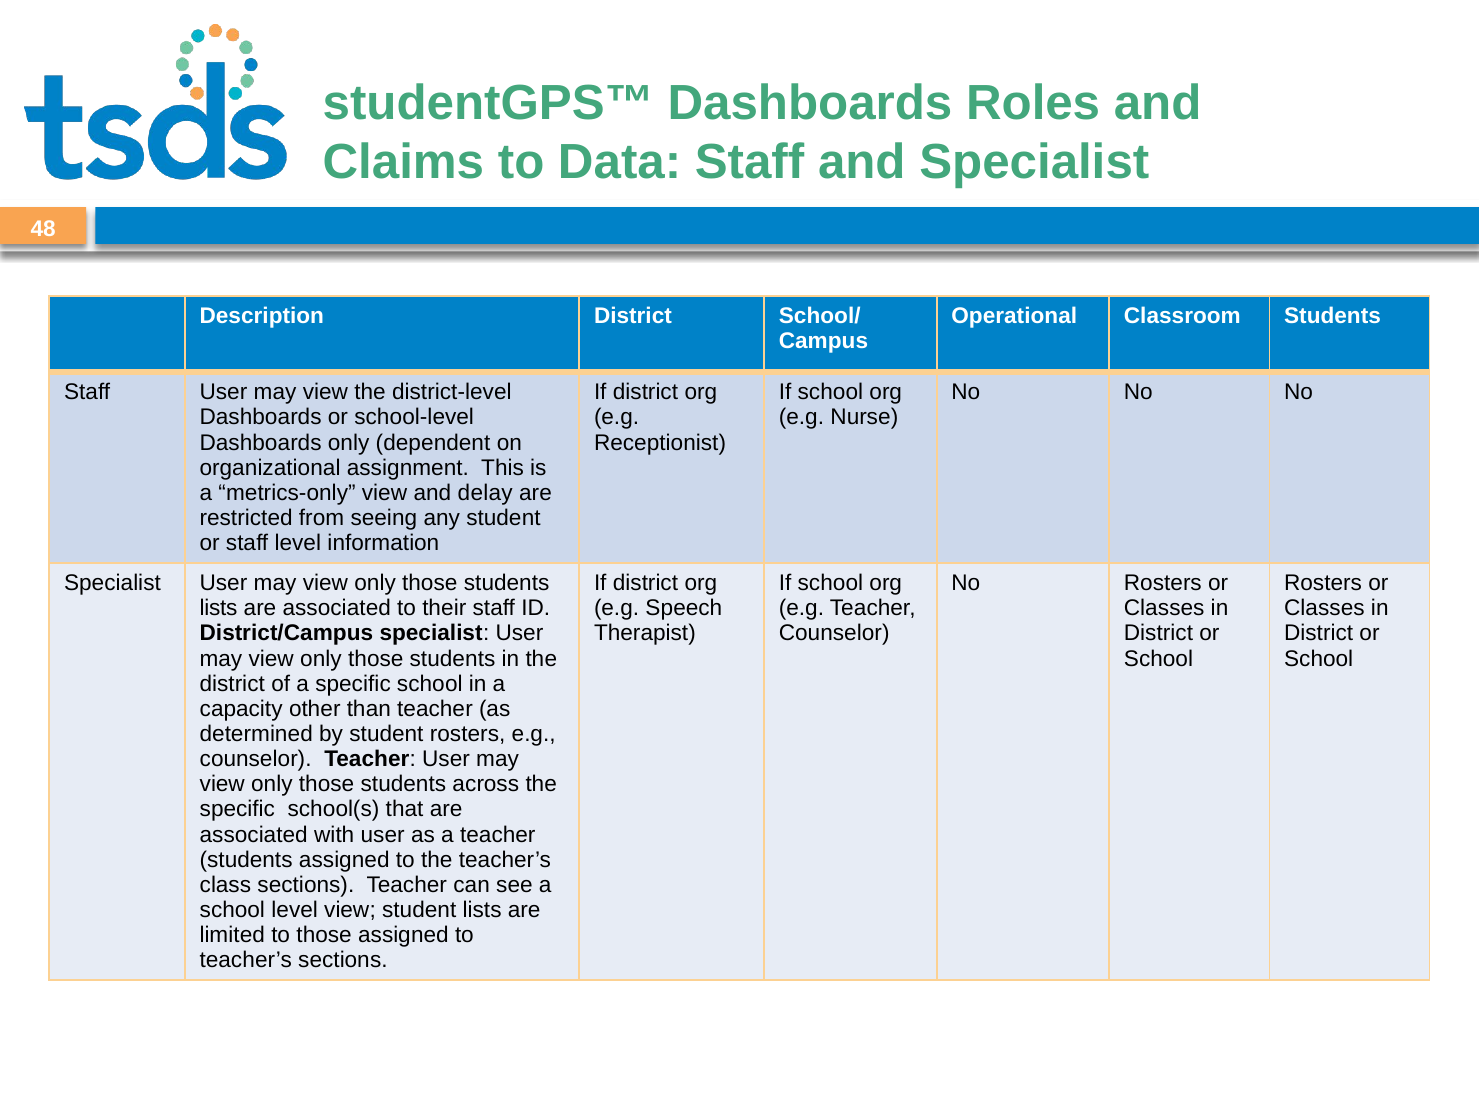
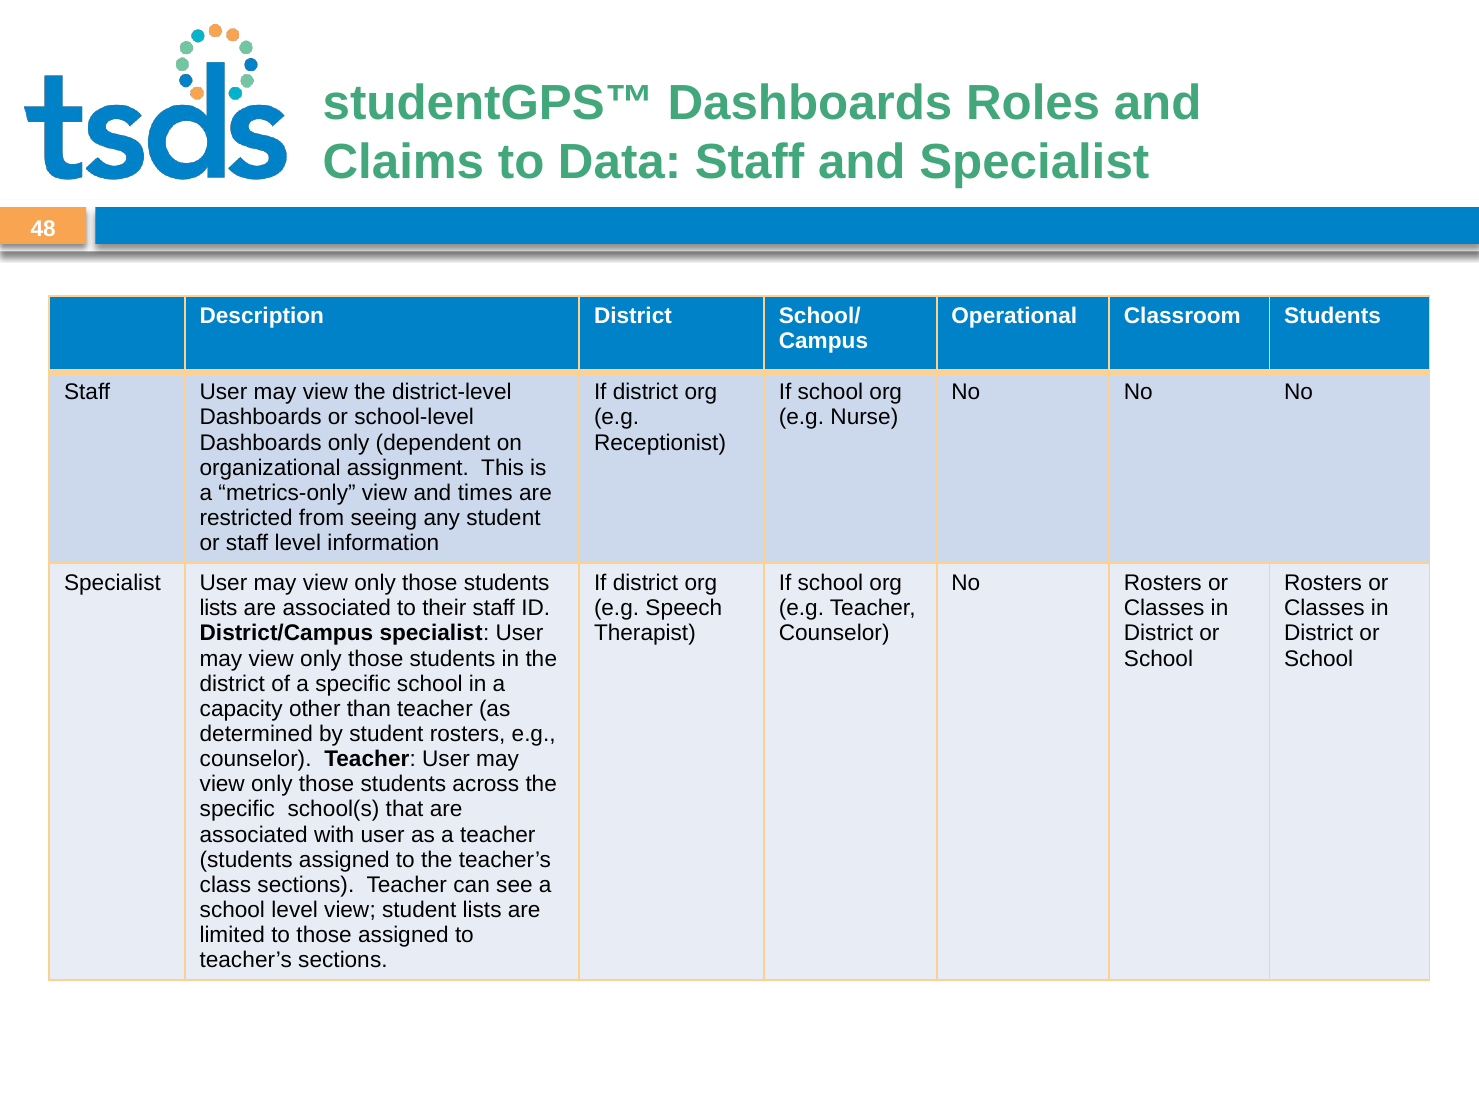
delay: delay -> times
